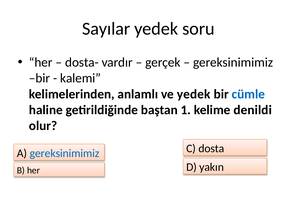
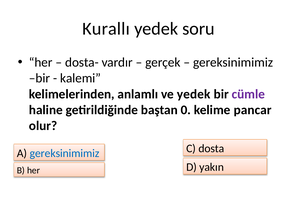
Sayılar: Sayılar -> Kurallı
cümle colour: blue -> purple
1: 1 -> 0
denildi: denildi -> pancar
